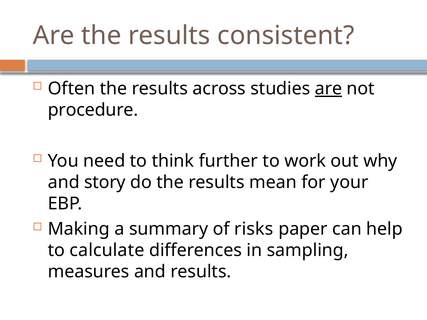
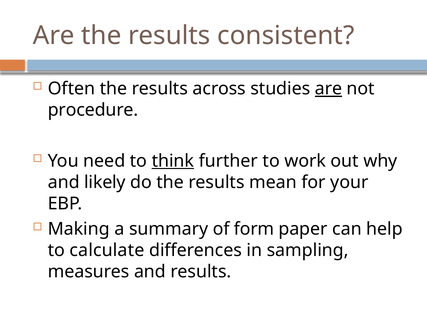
think underline: none -> present
story: story -> likely
risks: risks -> form
